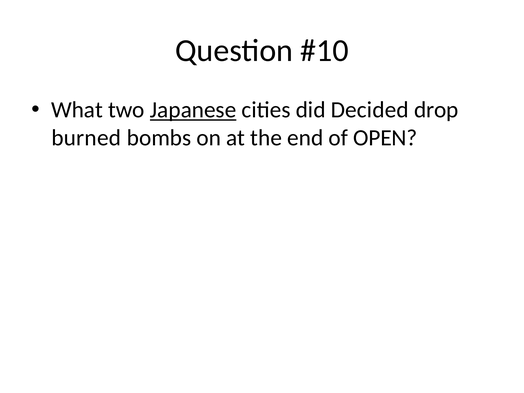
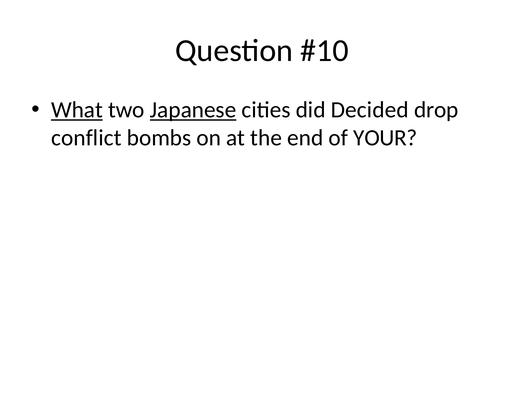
What underline: none -> present
burned: burned -> conflict
OPEN: OPEN -> YOUR
